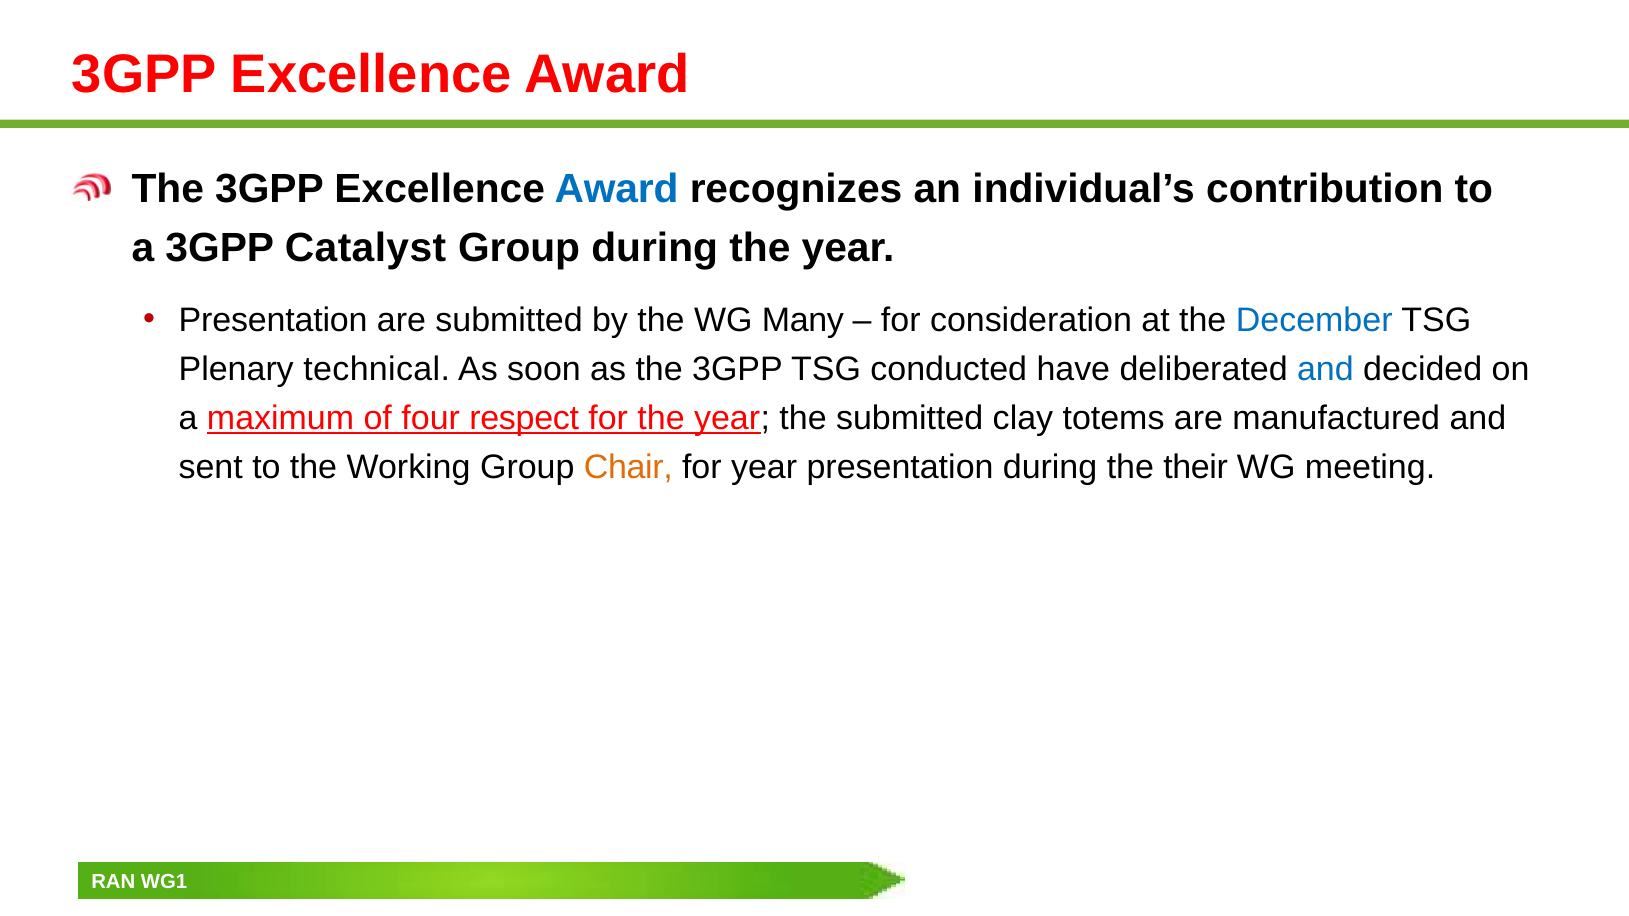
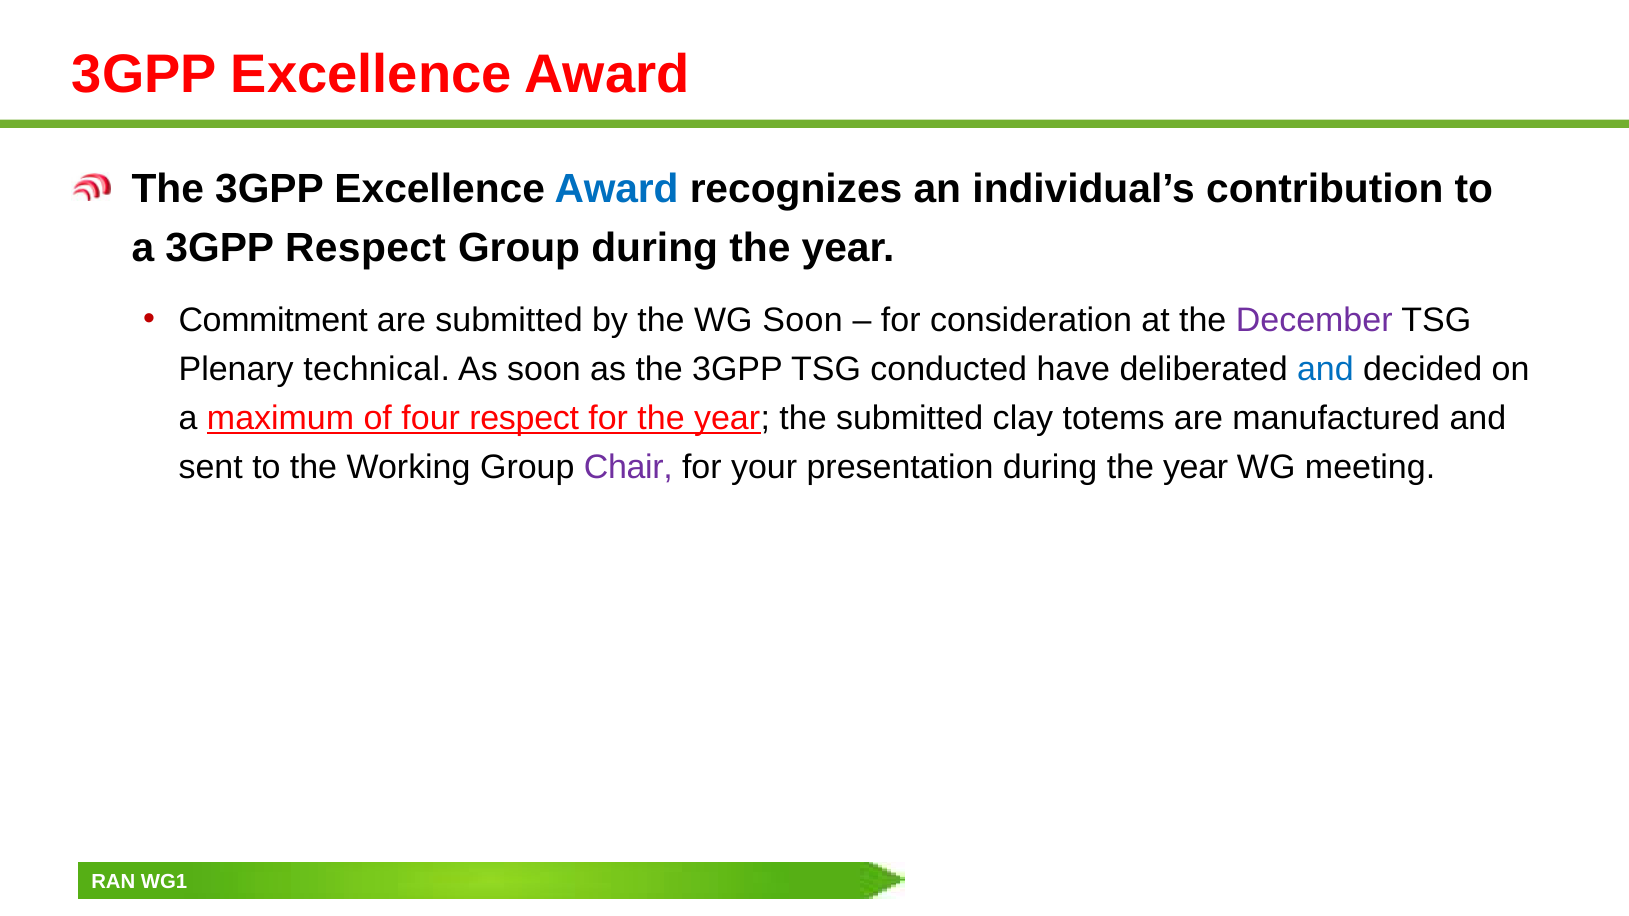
3GPP Catalyst: Catalyst -> Respect
Presentation at (273, 321): Presentation -> Commitment
WG Many: Many -> Soon
December colour: blue -> purple
Chair colour: orange -> purple
for year: year -> your
presentation during the their: their -> year
